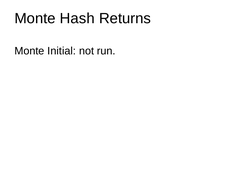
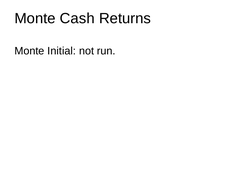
Hash: Hash -> Cash
